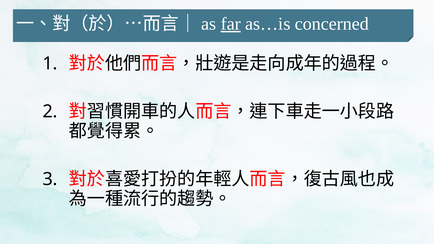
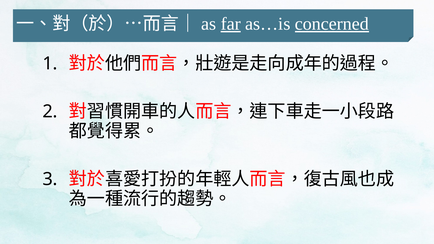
concerned underline: none -> present
